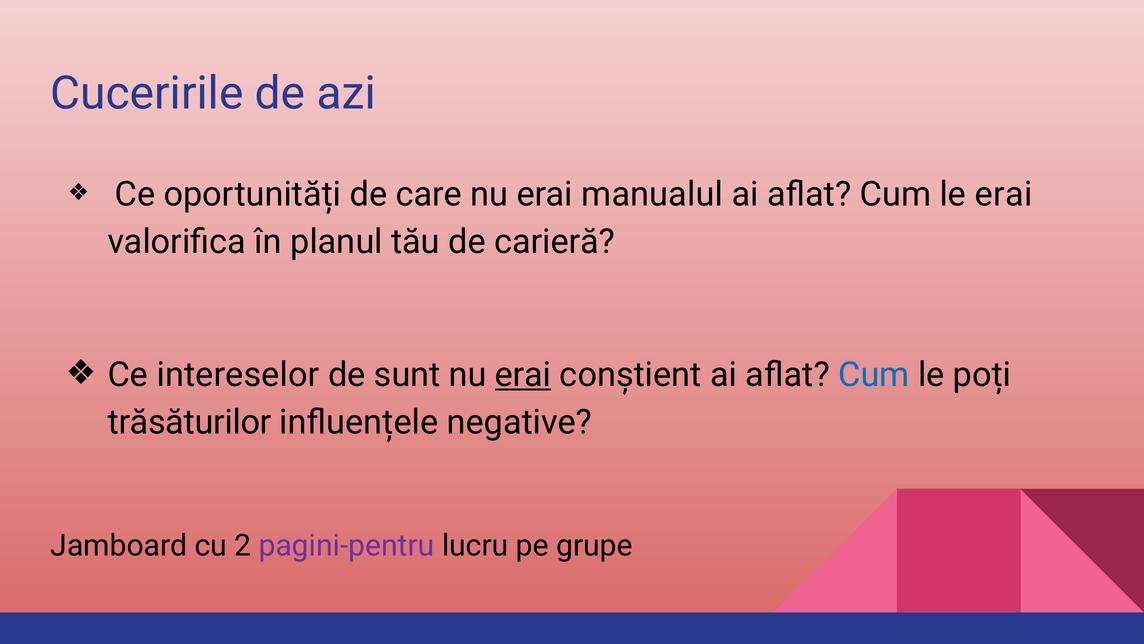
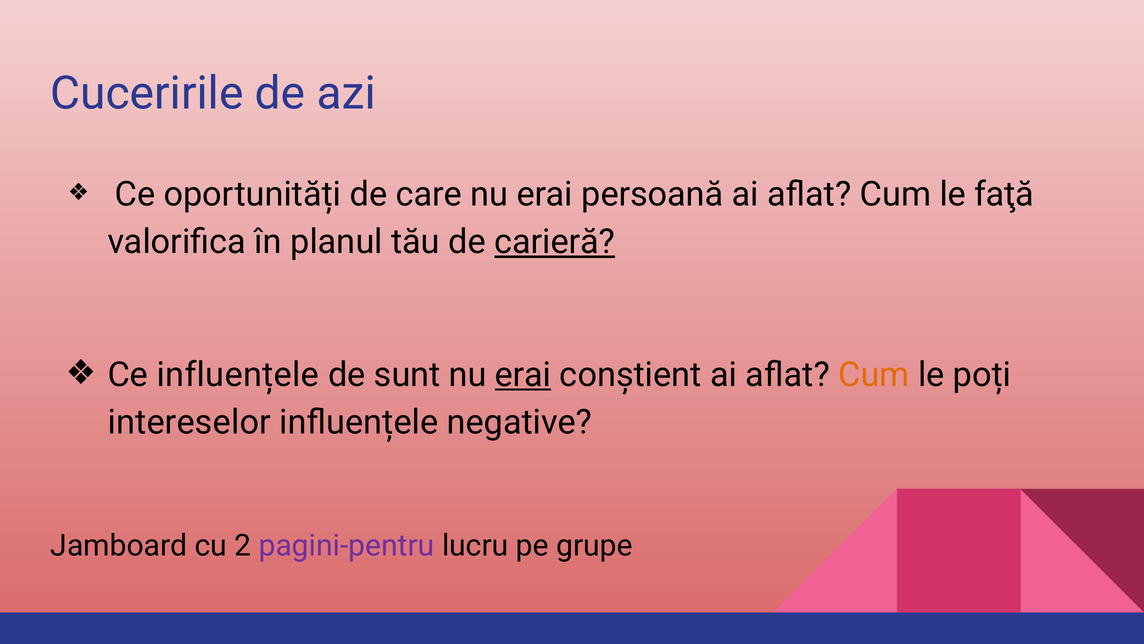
manualul: manualul -> persoană
le erai: erai -> faţă
carieră underline: none -> present
Ce intereselor: intereselor -> influențele
Cum at (874, 375) colour: blue -> orange
trăsăturilor: trăsăturilor -> intereselor
